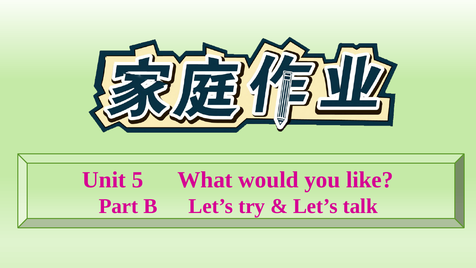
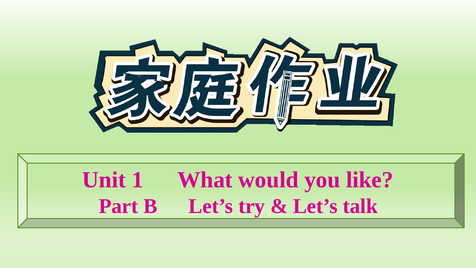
5: 5 -> 1
